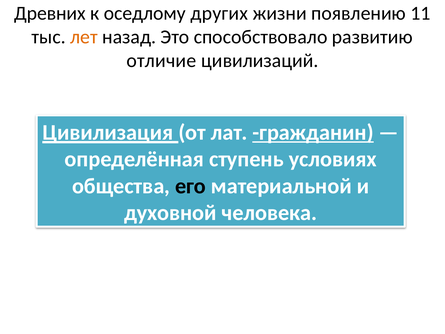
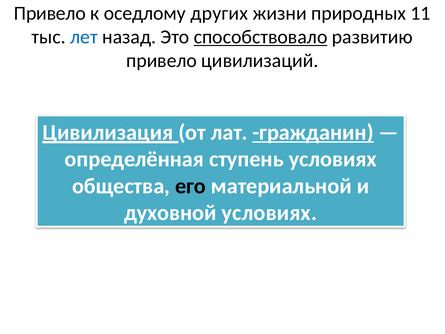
Древних at (50, 13): Древних -> Привело
появлению: появлению -> природных
лет colour: orange -> blue
способствовало underline: none -> present
отличие at (161, 61): отличие -> привело
духовной человека: человека -> условиях
